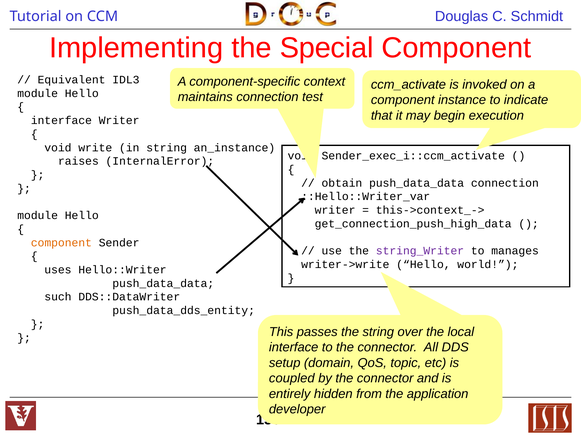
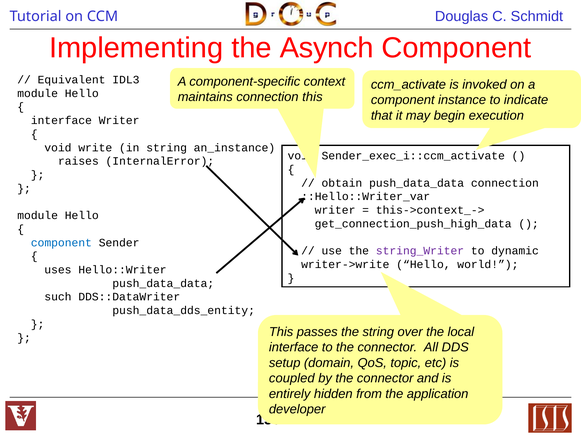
Special: Special -> Asynch
connection test: test -> this
component at (61, 242) colour: orange -> blue
manages: manages -> dynamic
